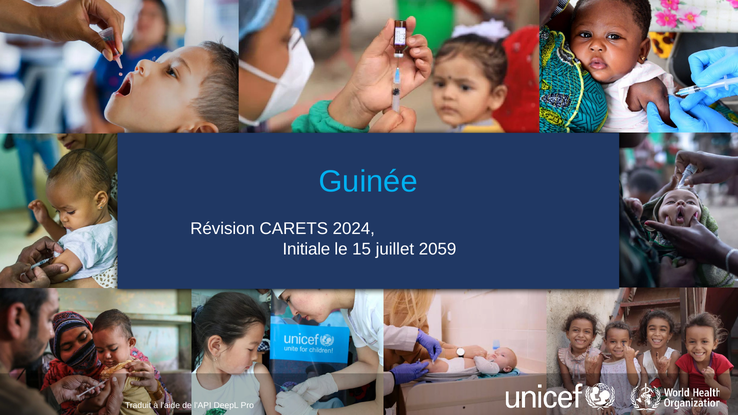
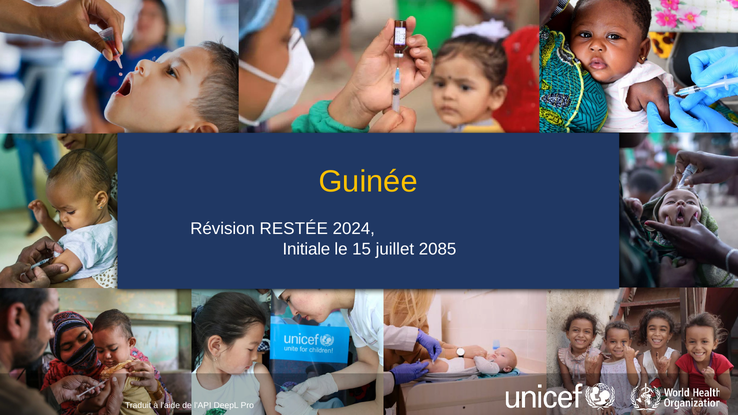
Guinée colour: light blue -> yellow
CARETS: CARETS -> RESTÉE
2059: 2059 -> 2085
